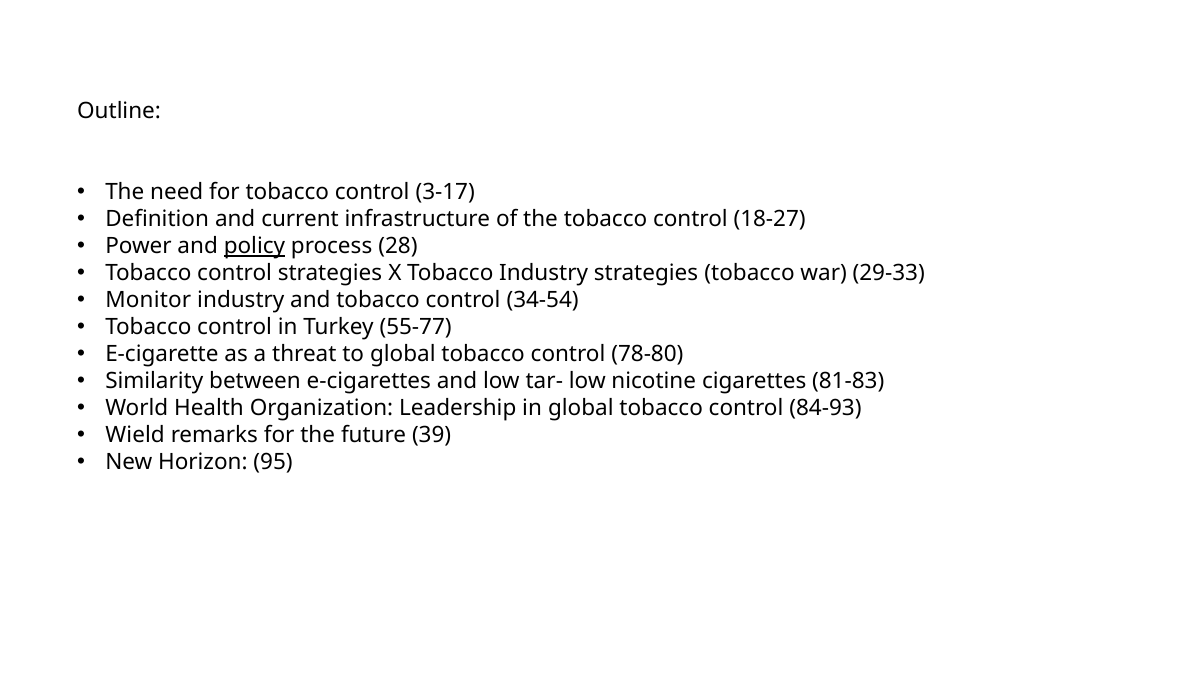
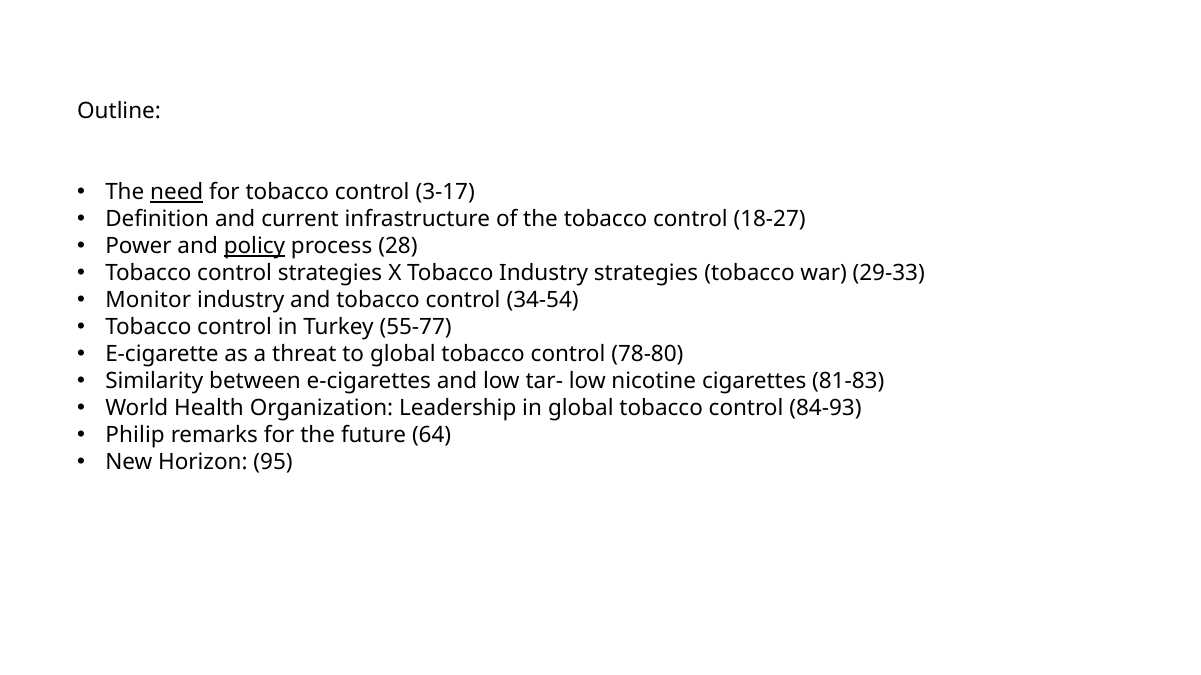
need underline: none -> present
Wield: Wield -> Philip
39: 39 -> 64
